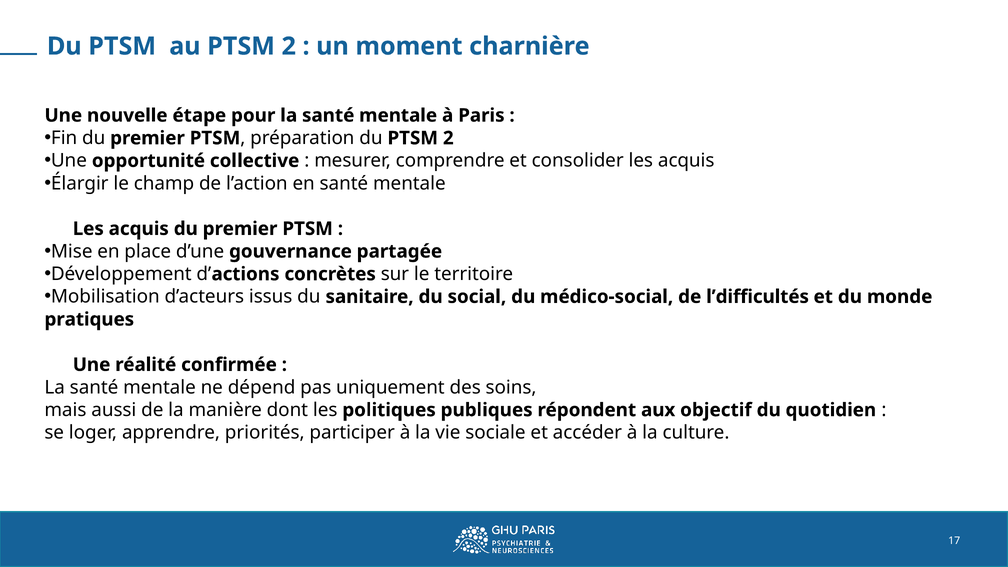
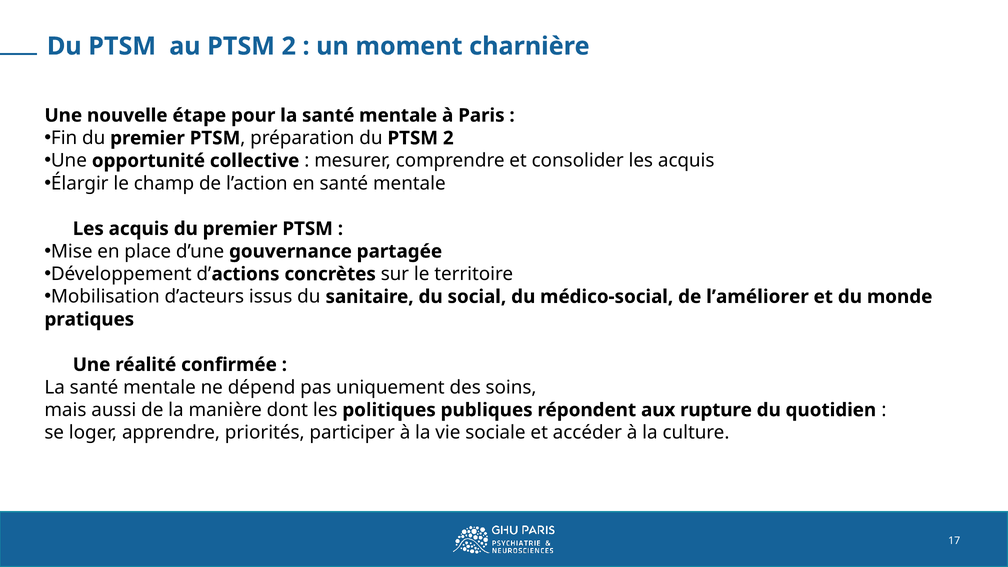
l’difficultés: l’difficultés -> l’améliorer
objectif: objectif -> rupture
